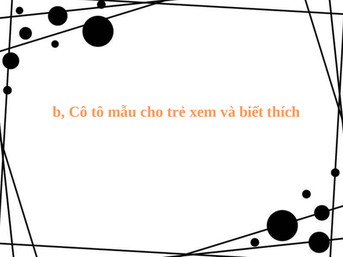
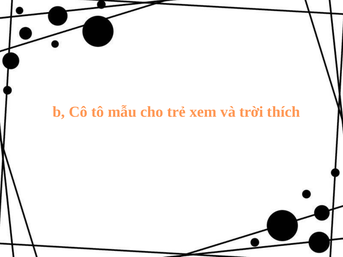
biết: biết -> trời
